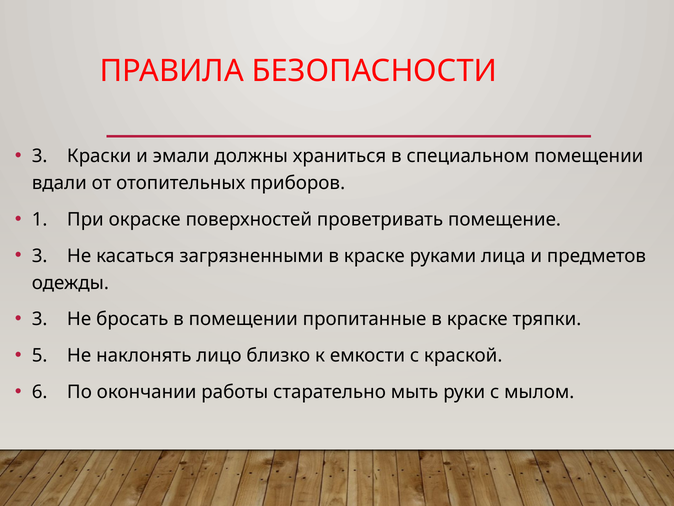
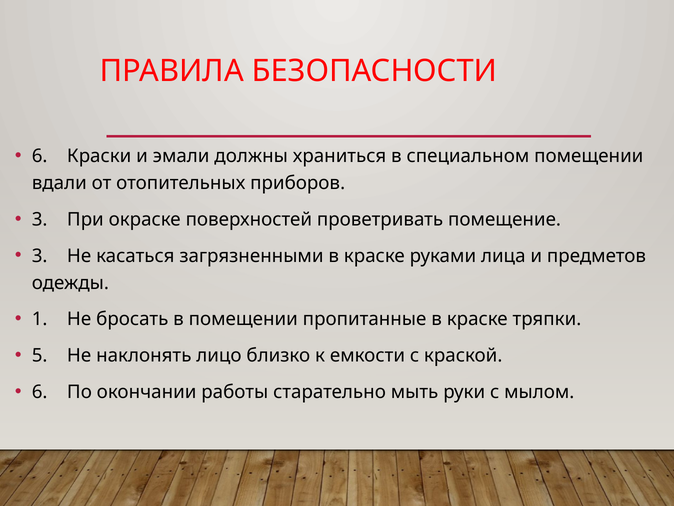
3 at (40, 156): 3 -> 6
1 at (40, 219): 1 -> 3
3 at (40, 319): 3 -> 1
